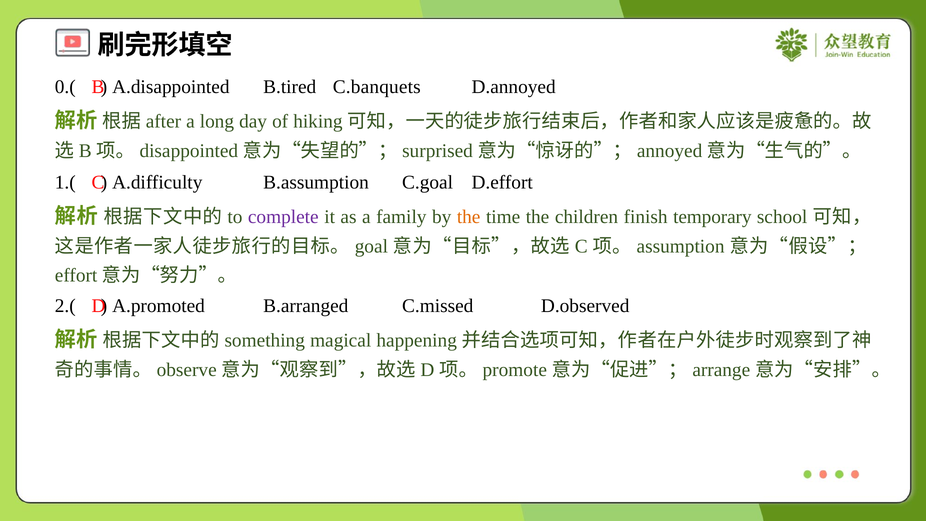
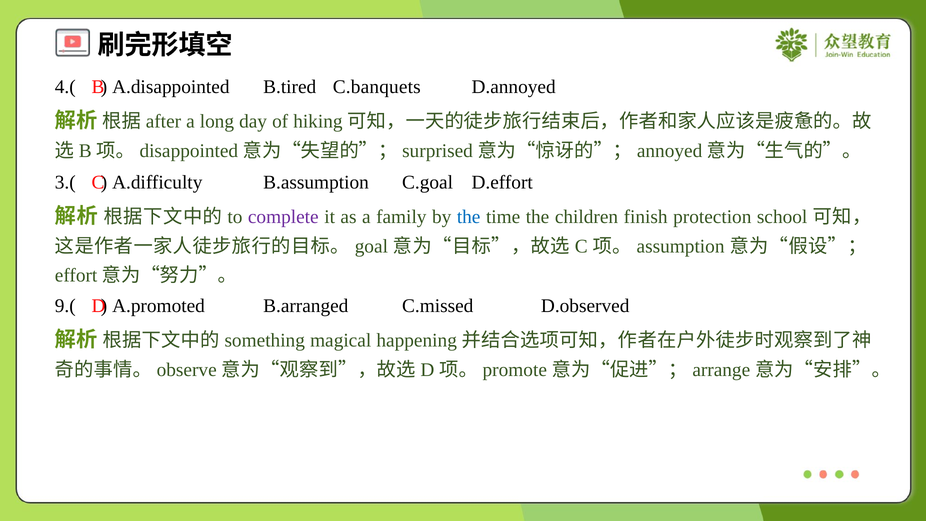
0.(: 0.( -> 4.(
1.(: 1.( -> 3.(
the at (469, 217) colour: orange -> blue
temporary: temporary -> protection
2.(: 2.( -> 9.(
